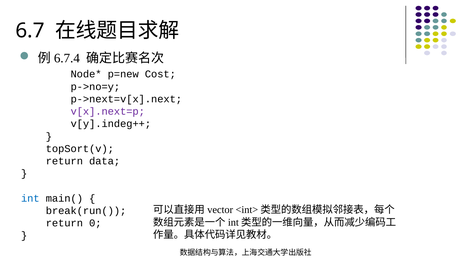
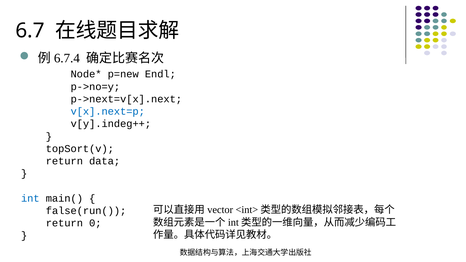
Cost: Cost -> Endl
v[x].next=p colour: purple -> blue
break(run(: break(run( -> false(run(
